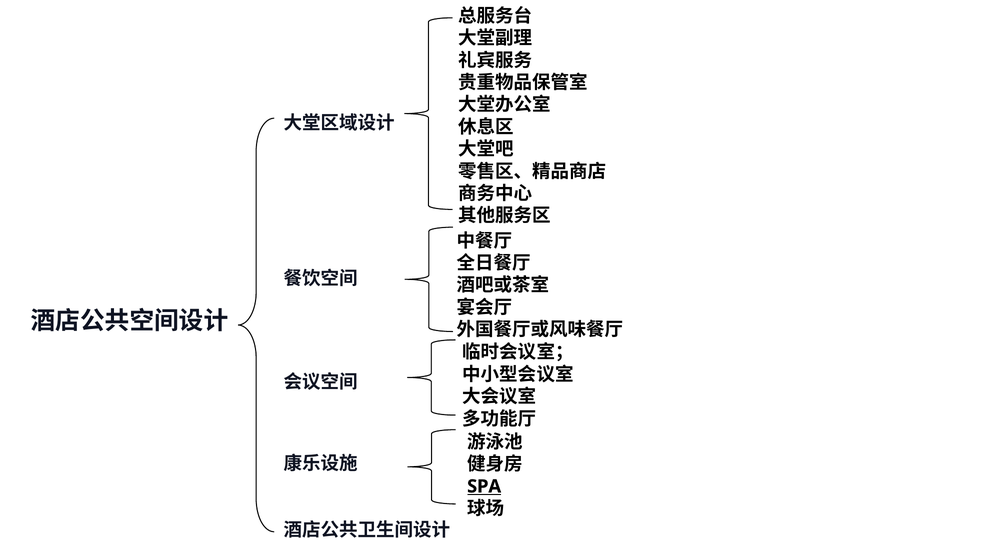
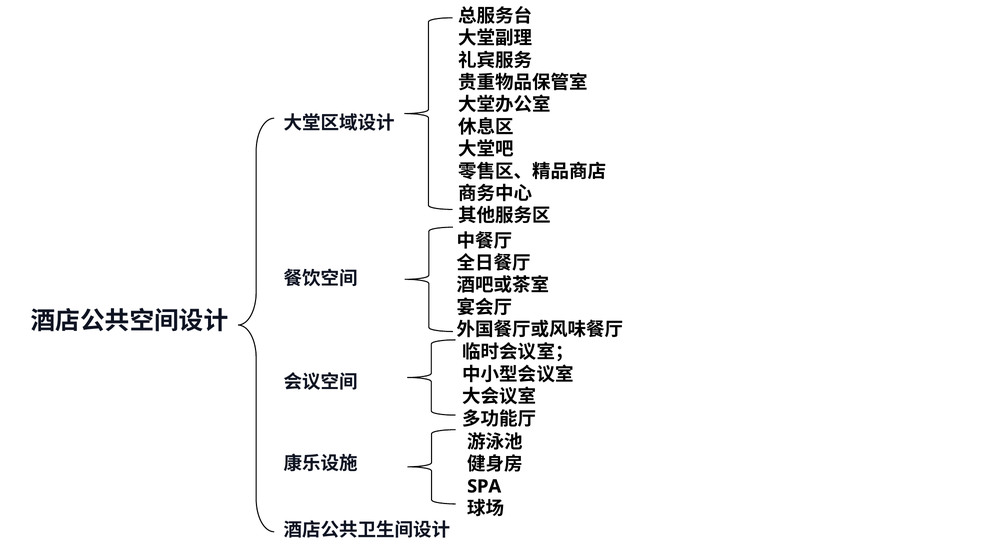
SPA underline: present -> none
